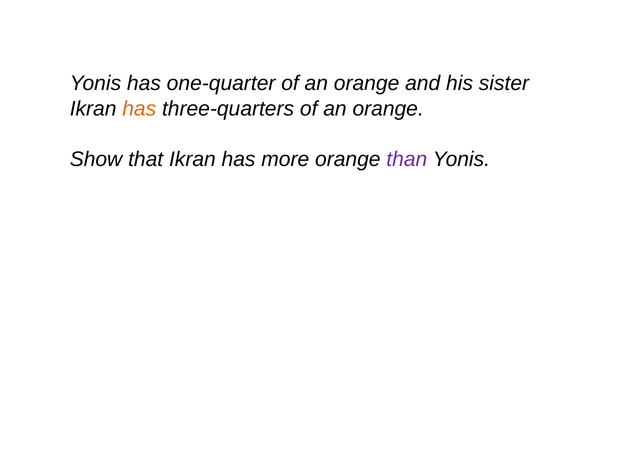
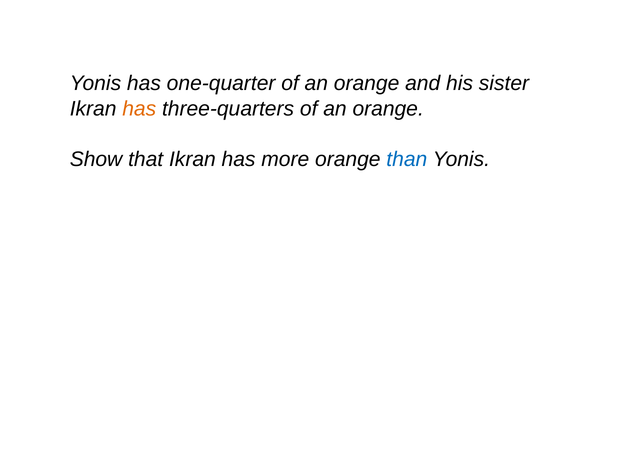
than colour: purple -> blue
